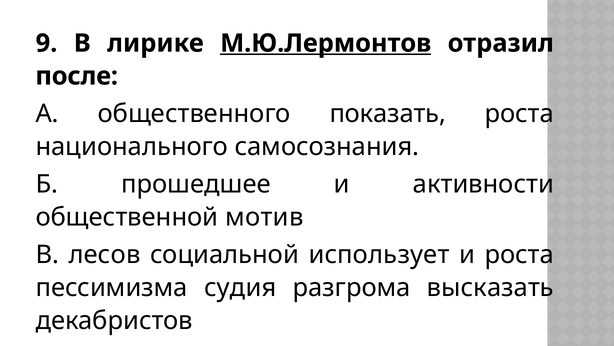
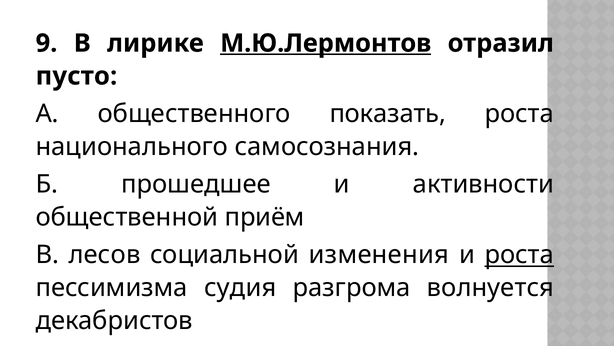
после: после -> пусто
мотив: мотив -> приём
использует: использует -> изменения
роста at (519, 255) underline: none -> present
высказать: высказать -> волнуется
